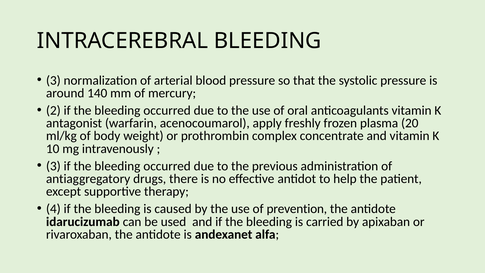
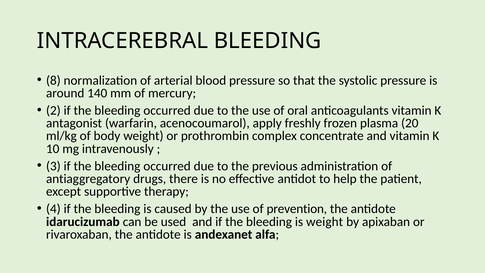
3 at (53, 80): 3 -> 8
is carried: carried -> weight
